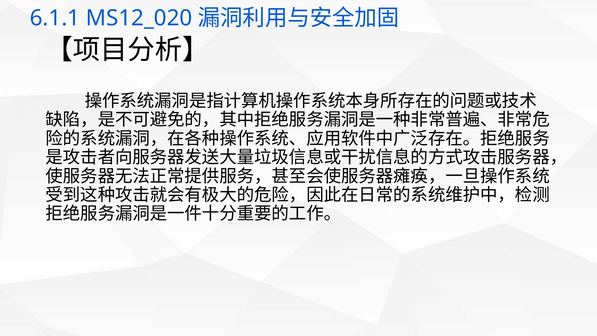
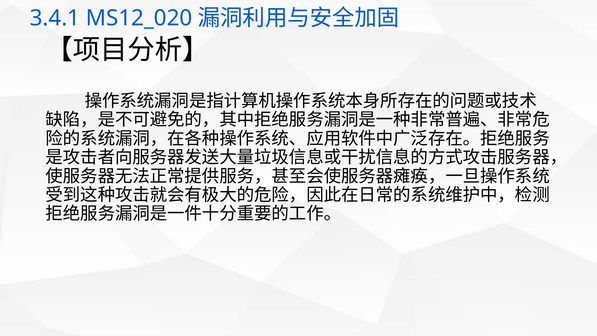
6.1.1: 6.1.1 -> 3.4.1
